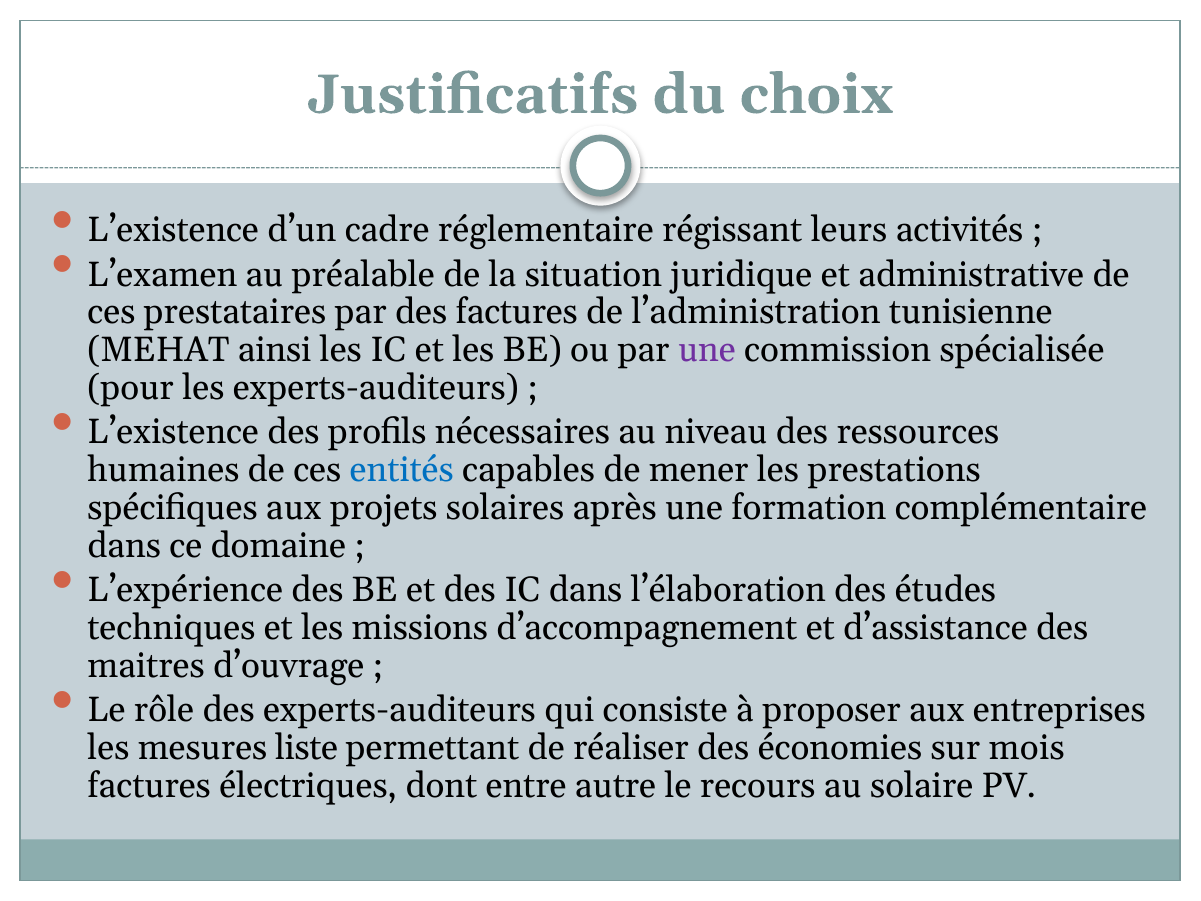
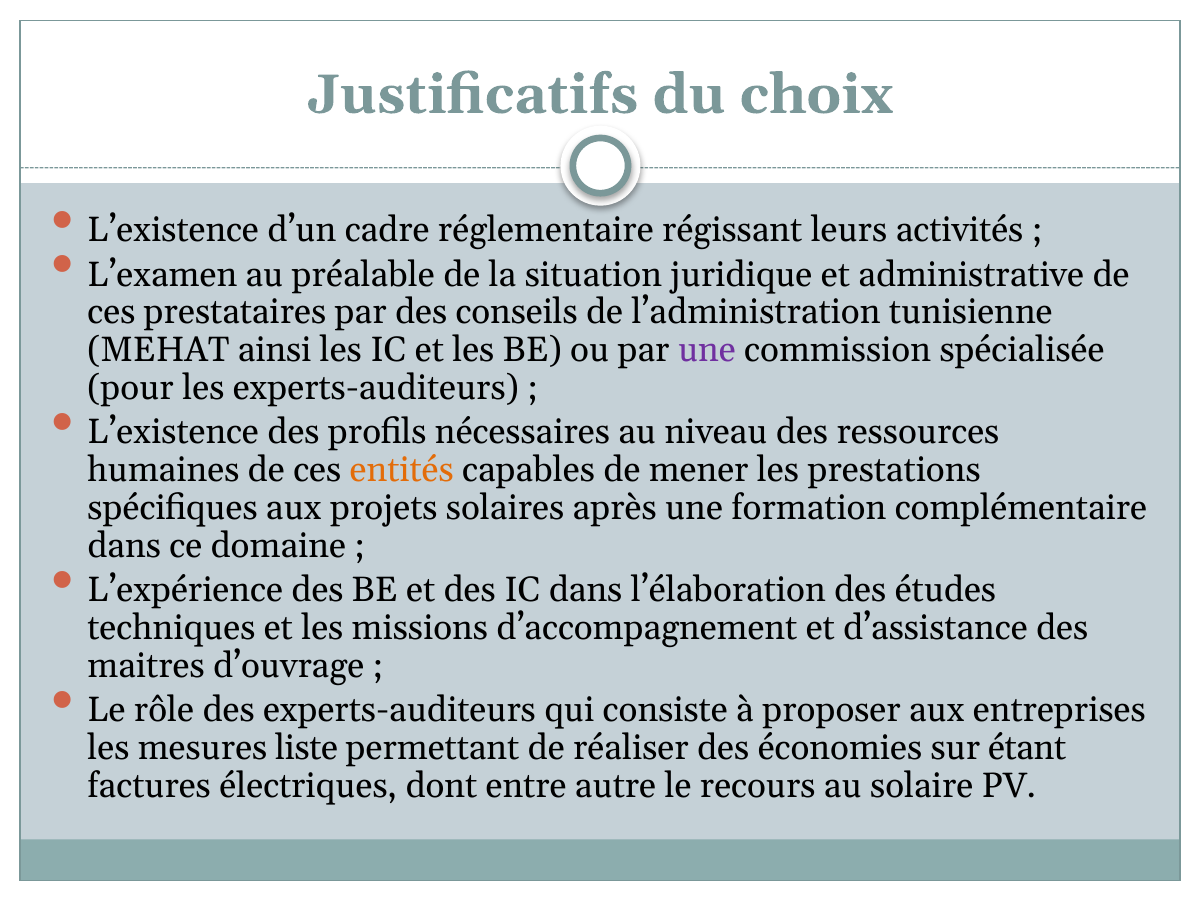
des factures: factures -> conseils
entités colour: blue -> orange
mois: mois -> étant
